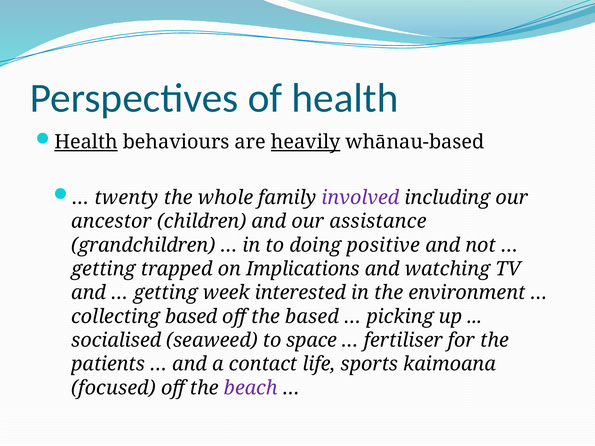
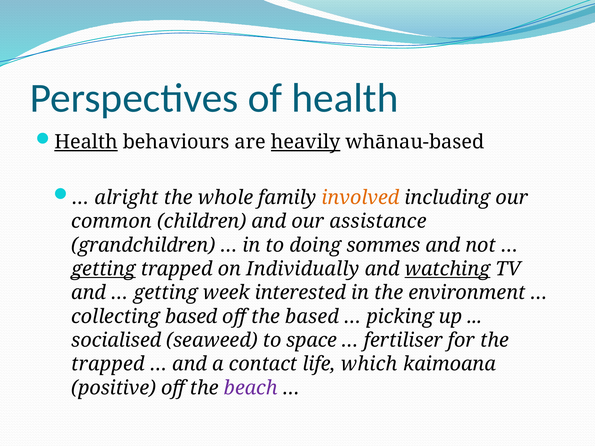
twenty: twenty -> alright
involved colour: purple -> orange
ancestor: ancestor -> common
positive: positive -> sommes
getting at (103, 269) underline: none -> present
Implications: Implications -> Individually
watching underline: none -> present
patients at (108, 364): patients -> trapped
sports: sports -> which
focused: focused -> positive
